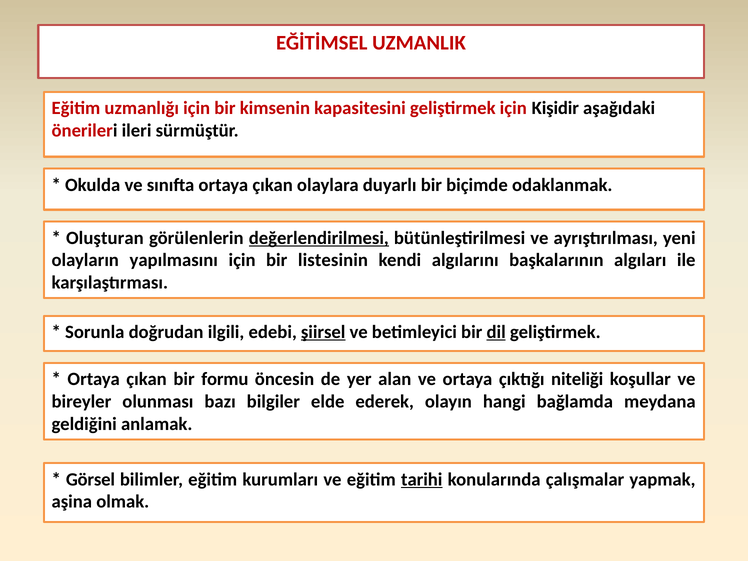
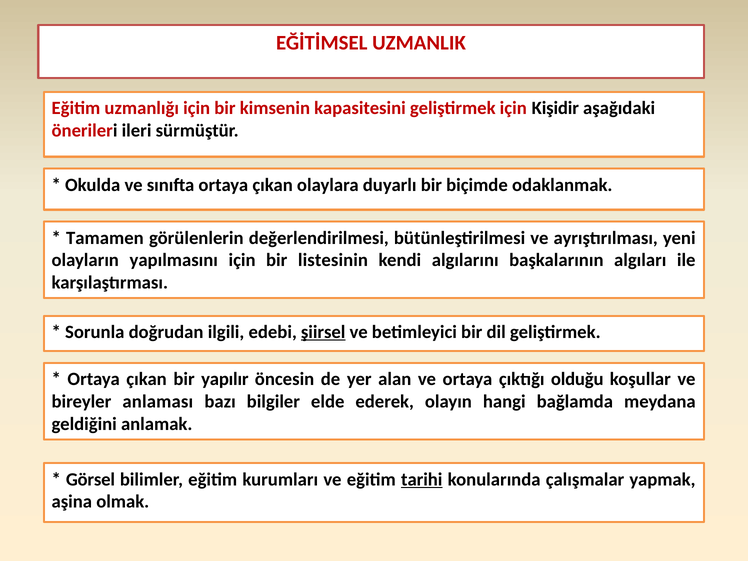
Oluşturan: Oluşturan -> Tamamen
değerlendirilmesi underline: present -> none
dil underline: present -> none
formu: formu -> yapılır
niteliği: niteliği -> olduğu
olunması: olunması -> anlaması
